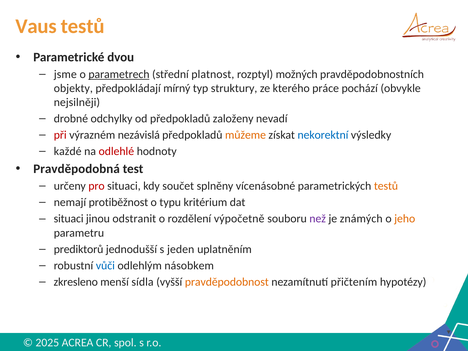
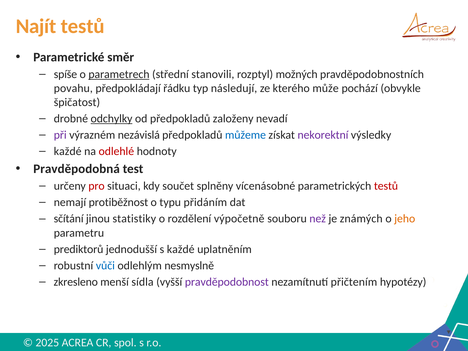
Vaus: Vaus -> Najít
dvou: dvou -> směr
jsme: jsme -> spíše
platnost: platnost -> stanovili
objekty: objekty -> povahu
mírný: mírný -> řádku
struktury: struktury -> následují
práce: práce -> může
nejsilněji: nejsilněji -> špičatost
odchylky underline: none -> present
při colour: red -> purple
můžeme colour: orange -> blue
nekorektní colour: blue -> purple
testů at (386, 186) colour: orange -> red
kritérium: kritérium -> přidáním
situaci at (69, 219): situaci -> sčítání
odstranit: odstranit -> statistiky
s jeden: jeden -> každé
násobkem: násobkem -> nesmyslně
pravděpodobnost colour: orange -> purple
